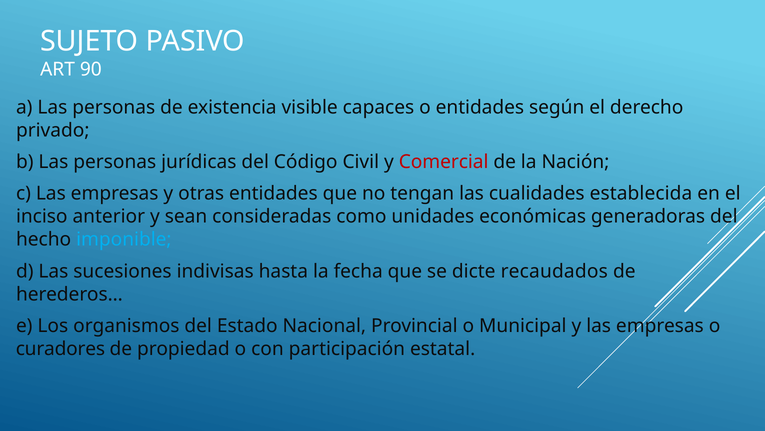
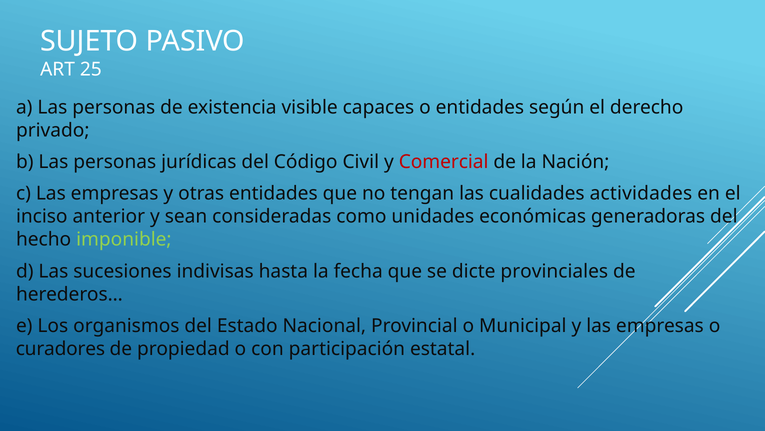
90: 90 -> 25
establecida: establecida -> actividades
imponible colour: light blue -> light green
recaudados: recaudados -> provinciales
